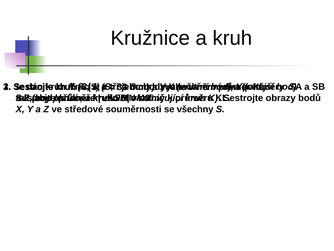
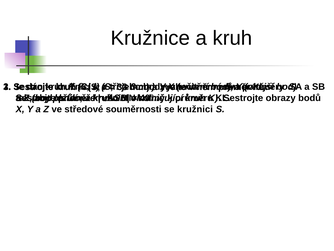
se všechny: všechny -> kružnici
